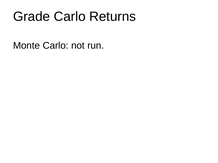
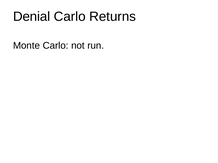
Grade: Grade -> Denial
